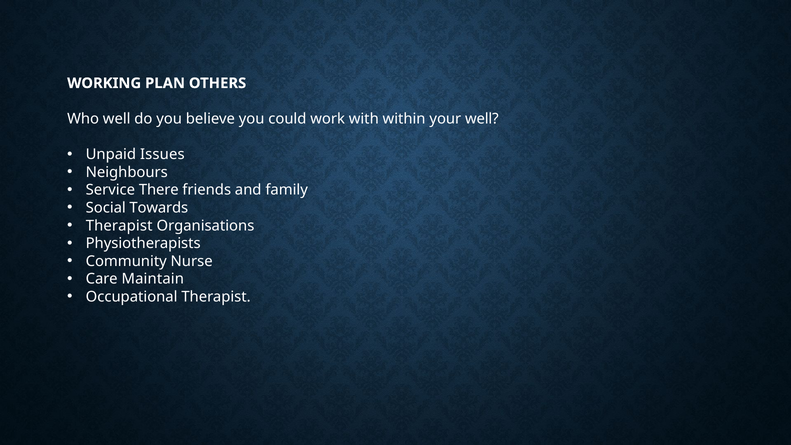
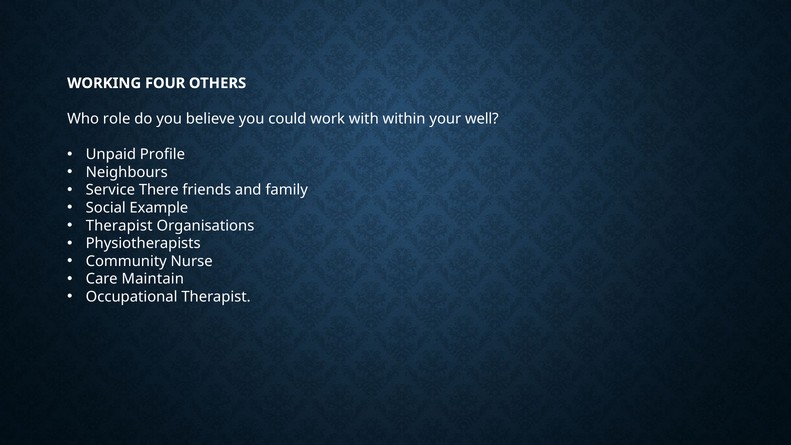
PLAN: PLAN -> FOUR
Who well: well -> role
Issues: Issues -> Profile
Towards: Towards -> Example
